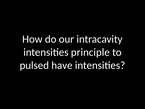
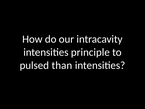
have: have -> than
